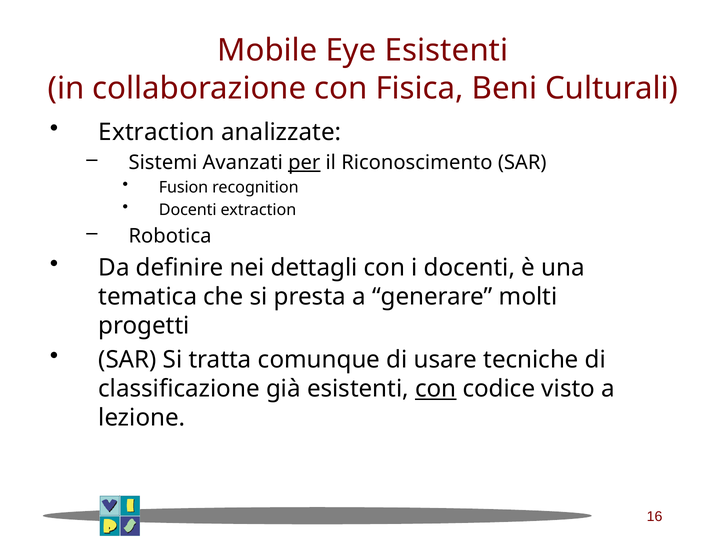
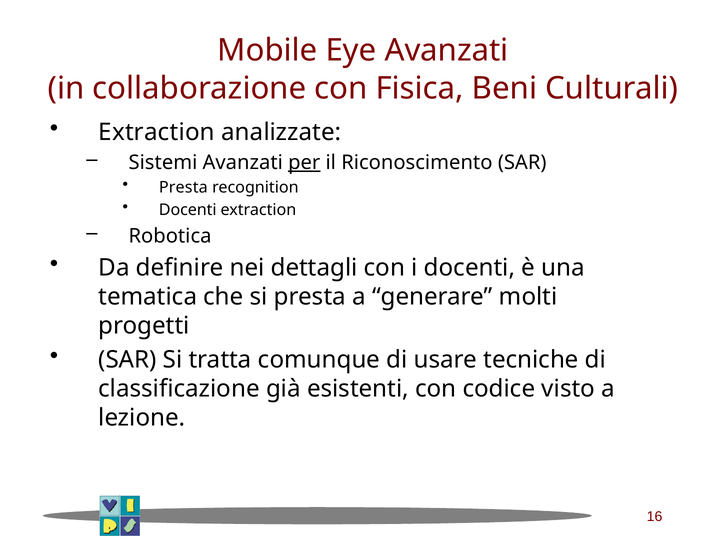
Eye Esistenti: Esistenti -> Avanzati
Fusion at (183, 187): Fusion -> Presta
con at (436, 388) underline: present -> none
